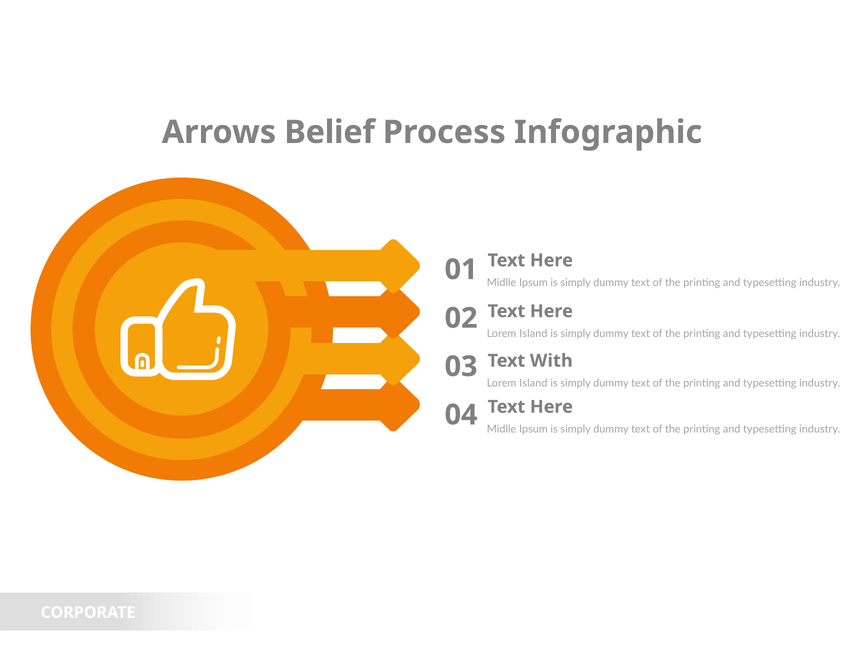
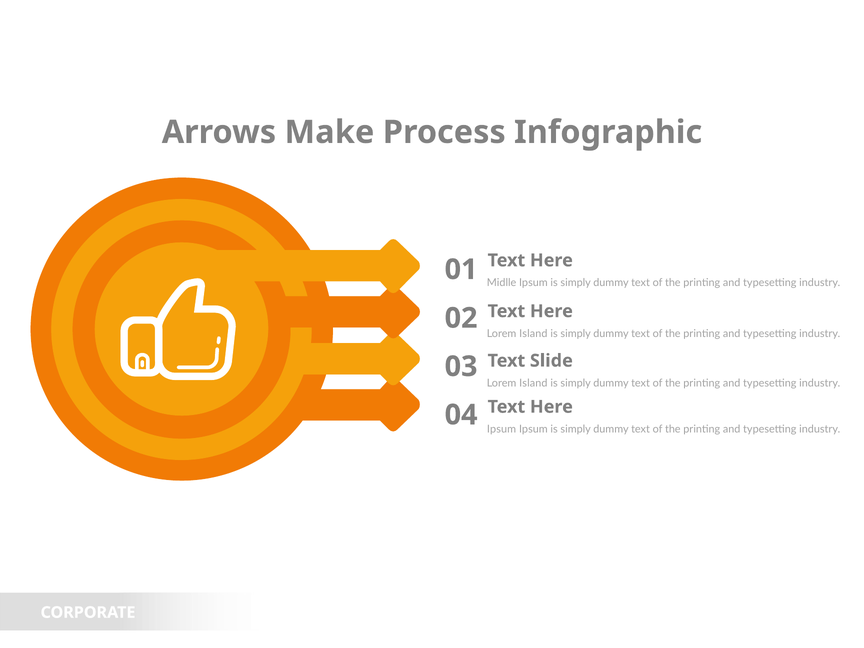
Belief: Belief -> Make
With: With -> Slide
Midlle at (502, 429): Midlle -> Ipsum
